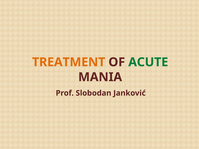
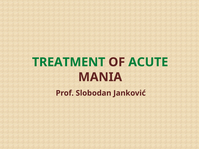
TREATMENT colour: orange -> green
